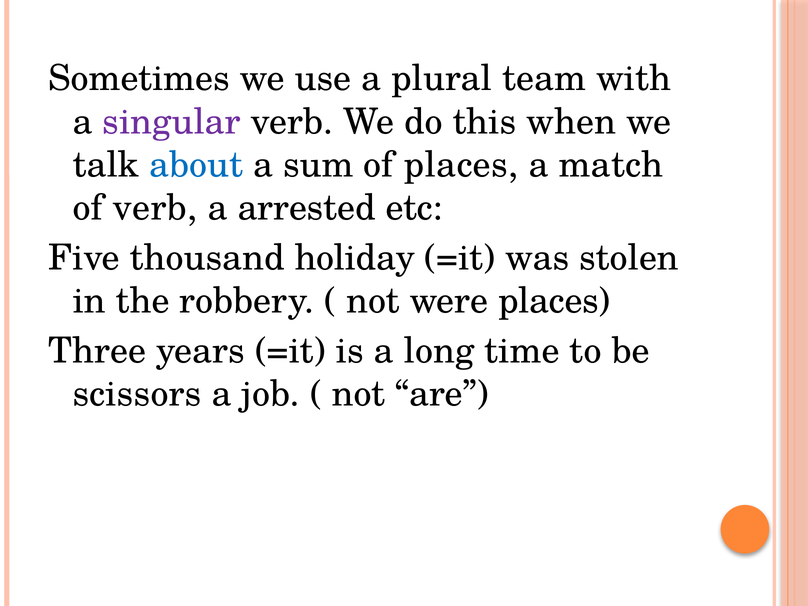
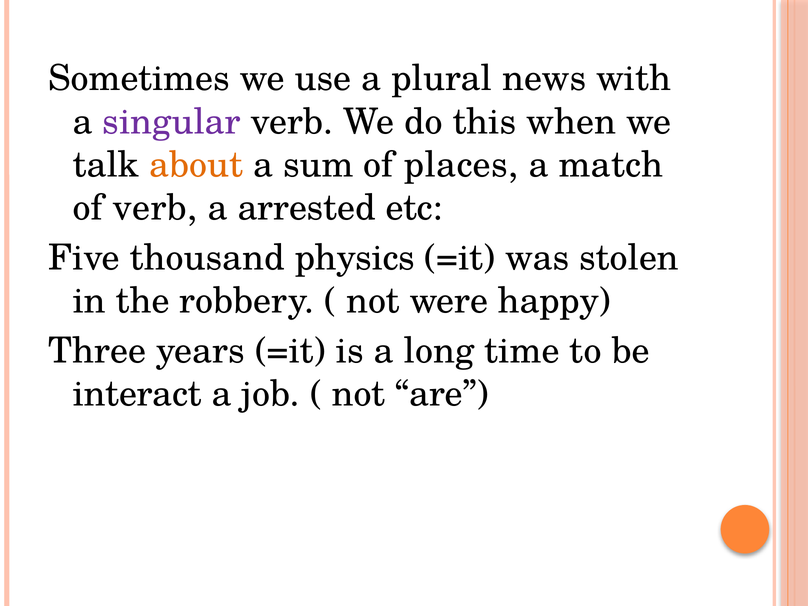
team: team -> news
about colour: blue -> orange
holiday: holiday -> physics
were places: places -> happy
scissors: scissors -> interact
